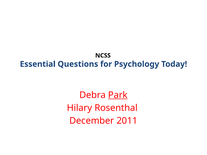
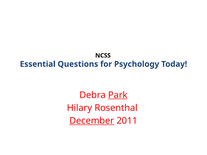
December underline: none -> present
